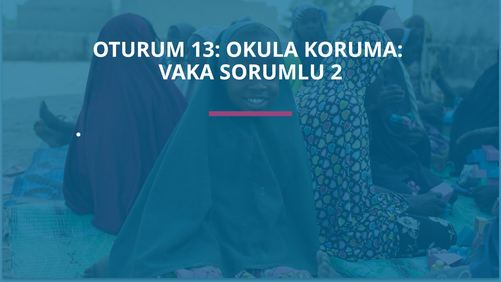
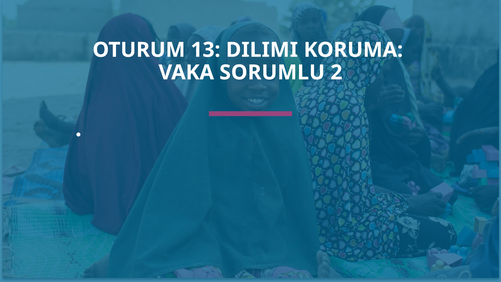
OKULA: OKULA -> DILIMI
